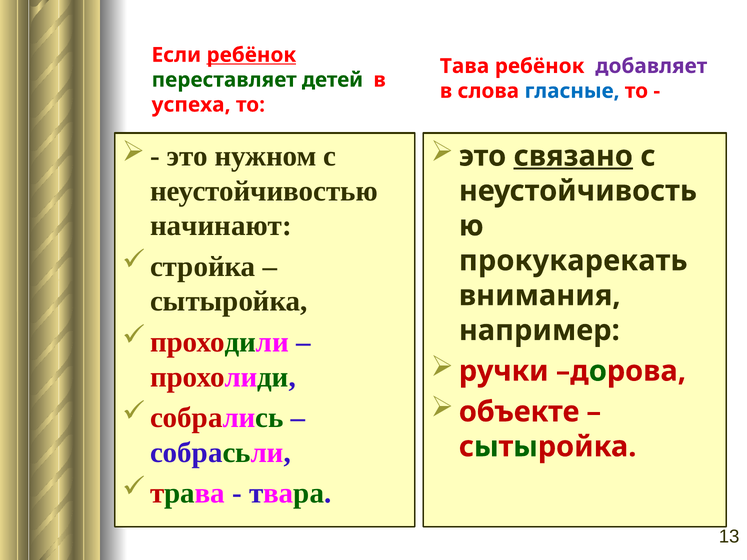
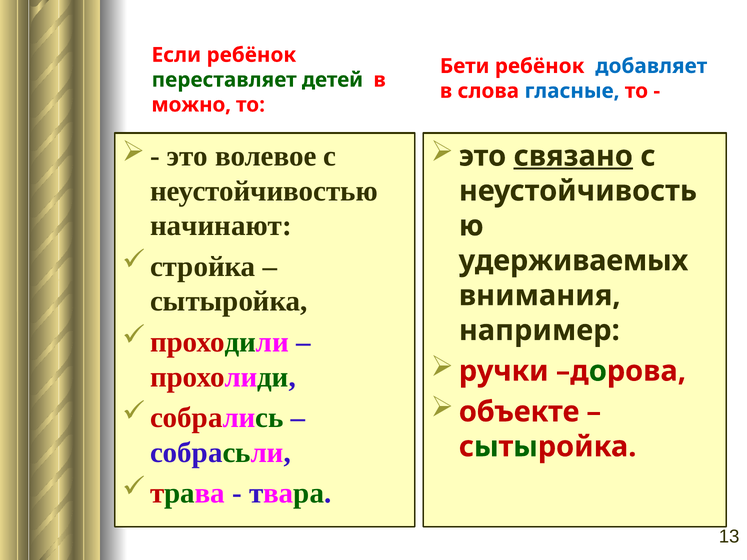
ребёнок at (251, 55) underline: present -> none
Тава: Тава -> Бети
добавляет colour: purple -> blue
успеха: успеха -> можно
нужном: нужном -> волевое
прокукарекать: прокукарекать -> удерживаемых
